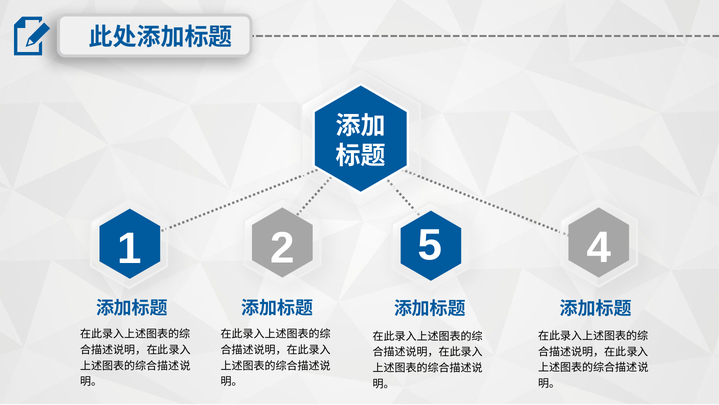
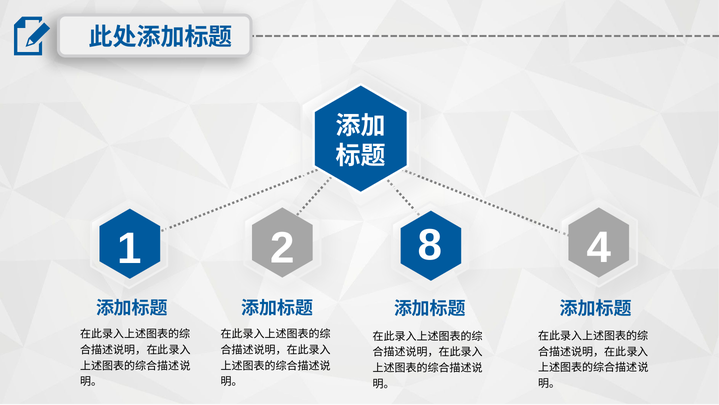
5: 5 -> 8
